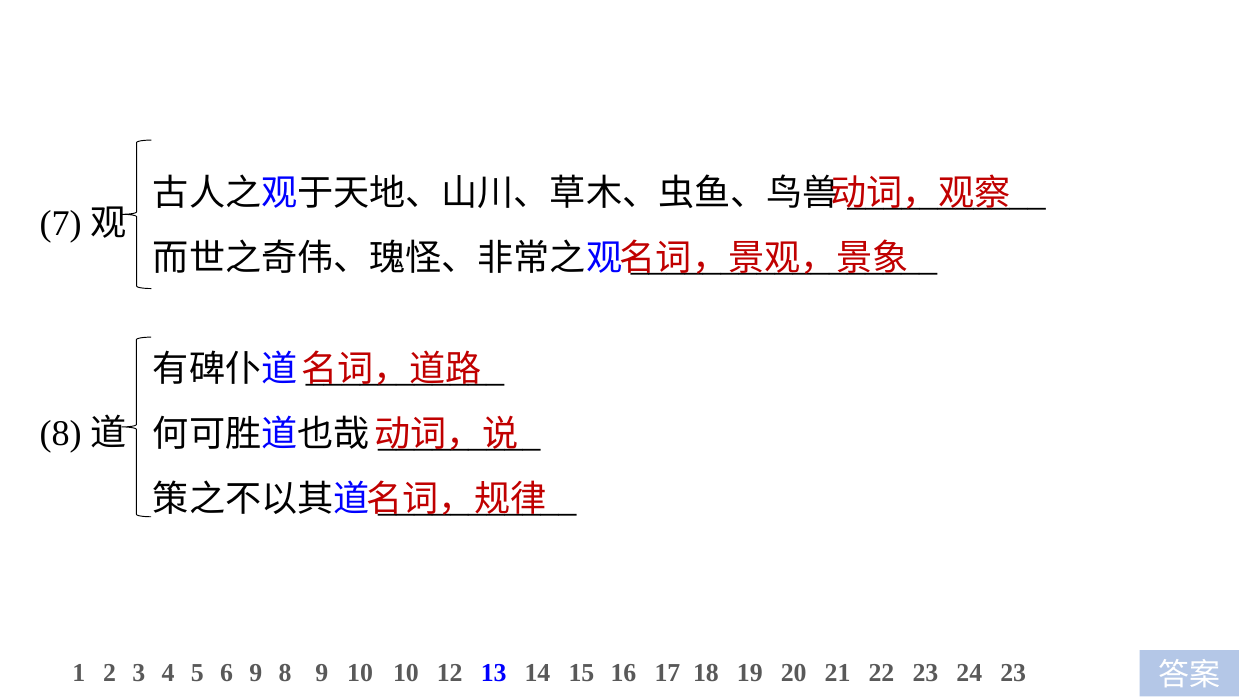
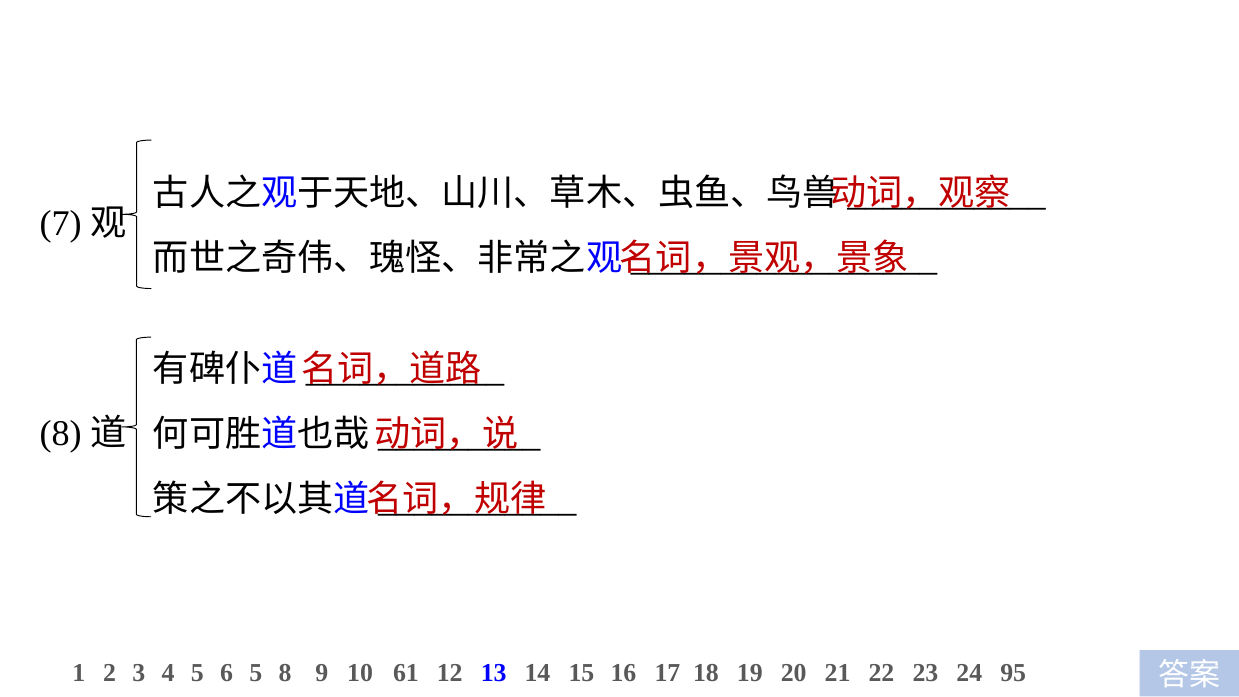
6 9: 9 -> 5
10 10: 10 -> 61
24 23: 23 -> 95
